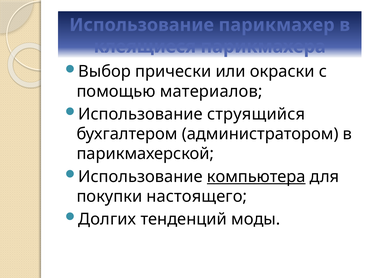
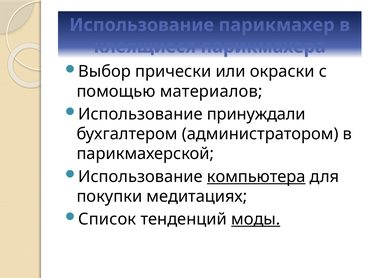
струящийся: струящийся -> принуждали
настоящего: настоящего -> медитациях
Долгих: Долгих -> Список
моды underline: none -> present
